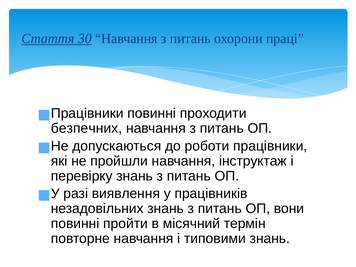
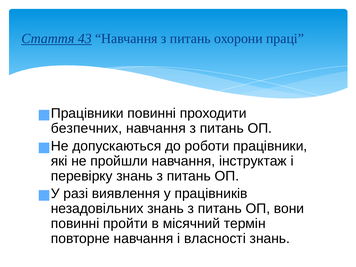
30: 30 -> 43
типовими: типовими -> власності
